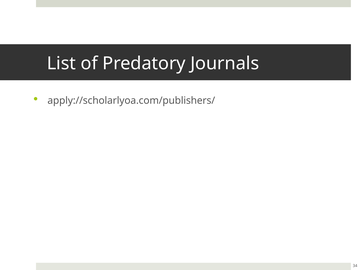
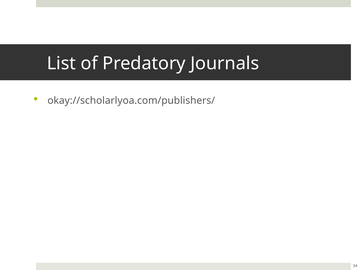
apply://scholarlyoa.com/publishers/: apply://scholarlyoa.com/publishers/ -> okay://scholarlyoa.com/publishers/
